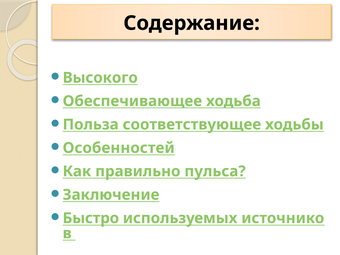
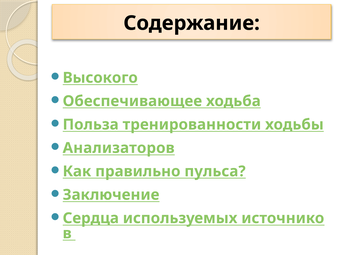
соответствующее: соответствующее -> тренированности
Особенностей: Особенностей -> Анализаторов
Быстро: Быстро -> Сердца
